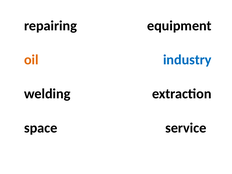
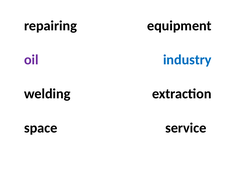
oil colour: orange -> purple
